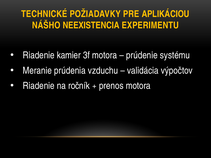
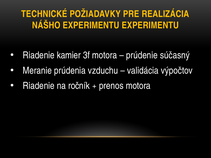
APLIKÁCIOU: APLIKÁCIOU -> REALIZÁCIA
NÁŠHO NEEXISTENCIA: NEEXISTENCIA -> EXPERIMENTU
systému: systému -> súčasný
